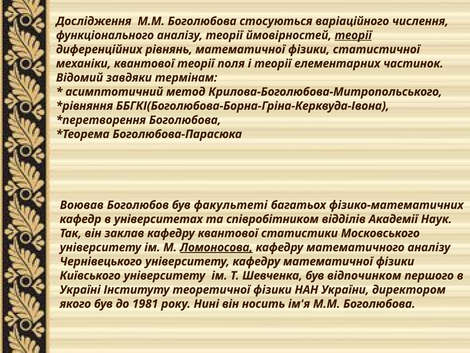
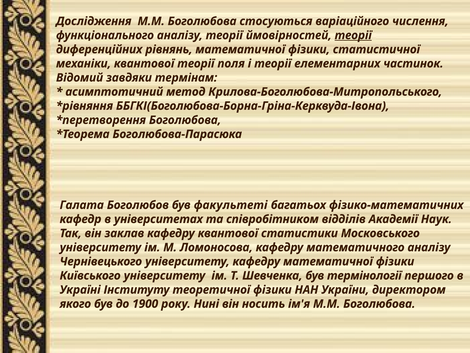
Воював: Воював -> Галата
Ломоносова underline: present -> none
відпочинком: відпочинком -> термінології
1981: 1981 -> 1900
